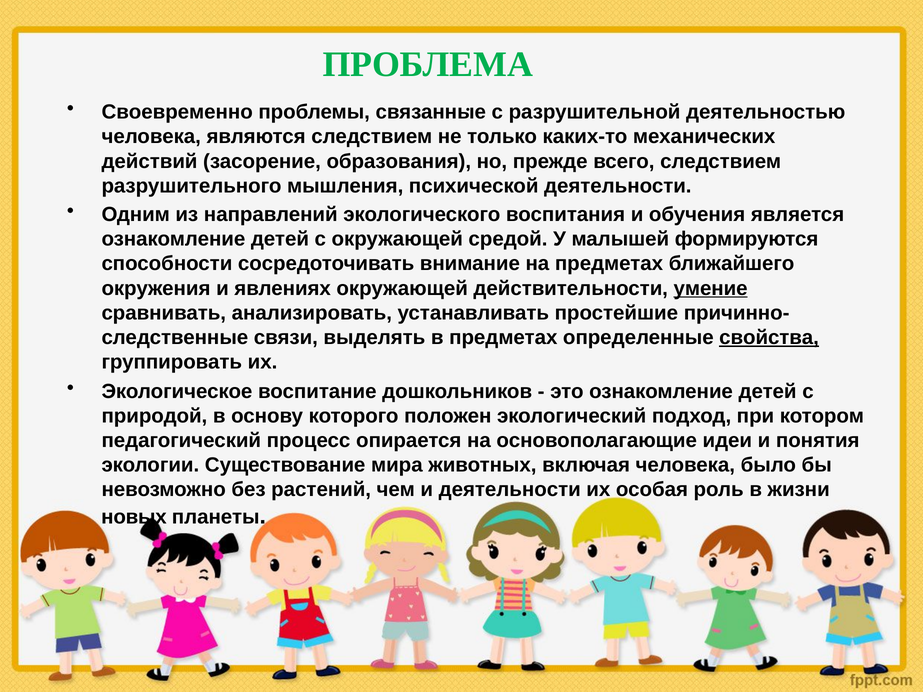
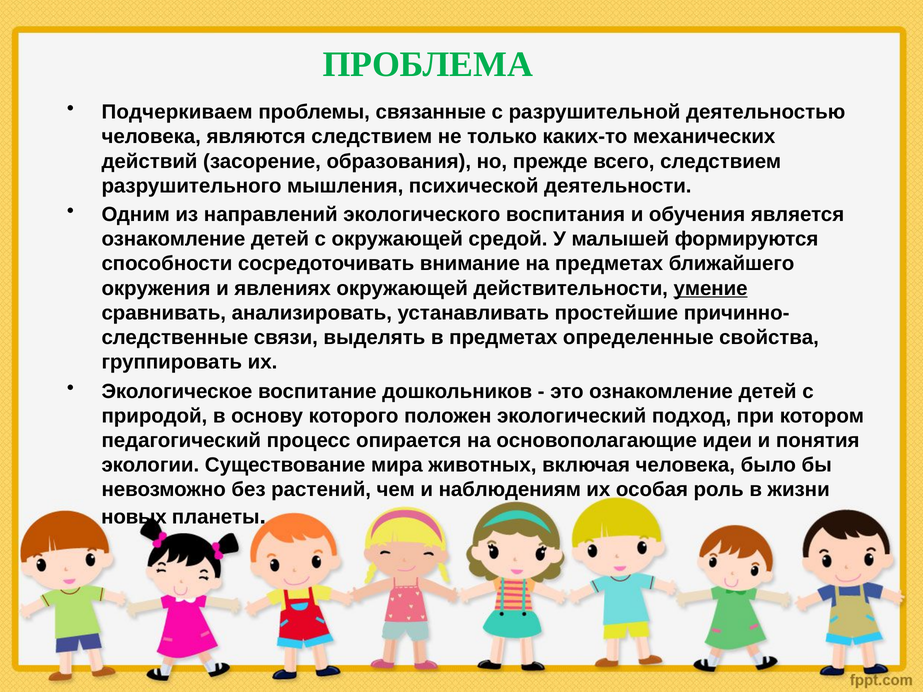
Своевременно: Своевременно -> Подчеркиваем
свойства underline: present -> none
и деятельности: деятельности -> наблюдениям
